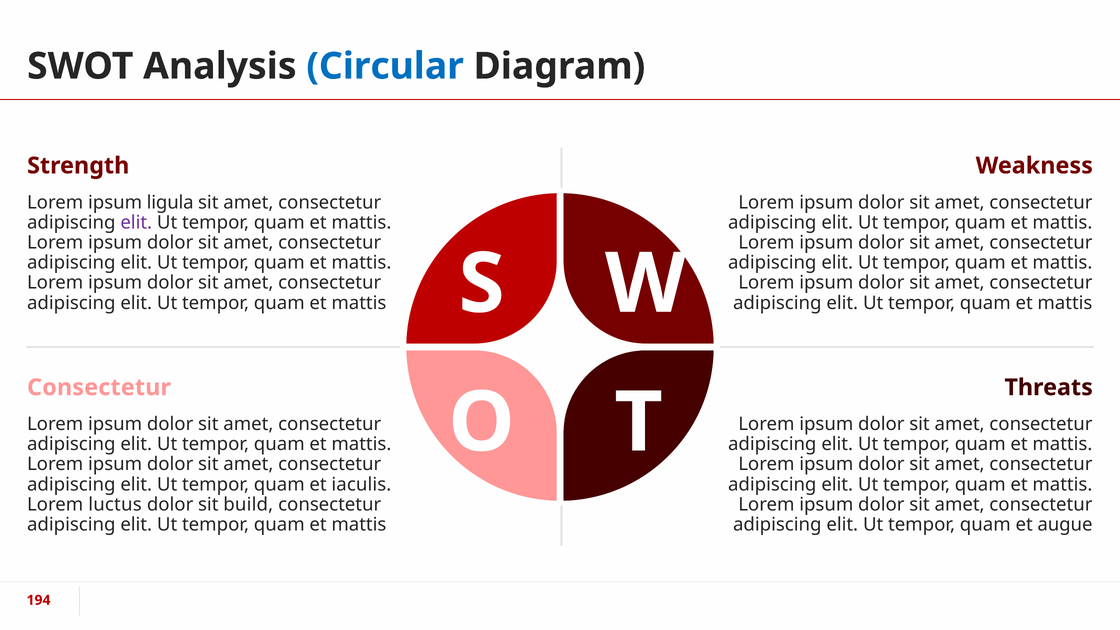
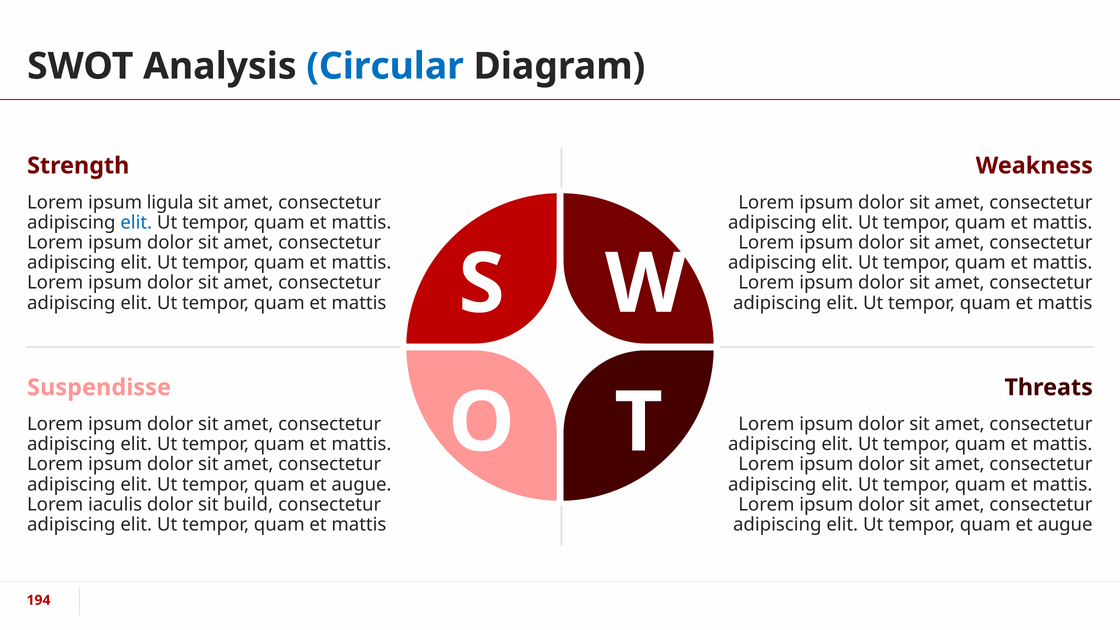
elit at (136, 222) colour: purple -> blue
Consectetur at (99, 387): Consectetur -> Suspendisse
iaculis at (361, 484): iaculis -> augue
luctus: luctus -> iaculis
